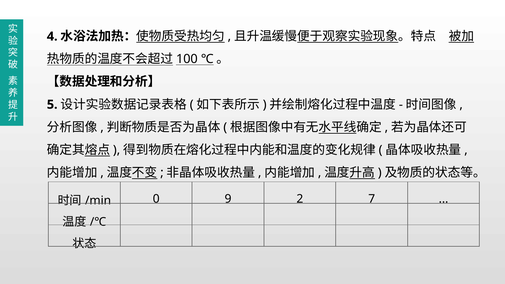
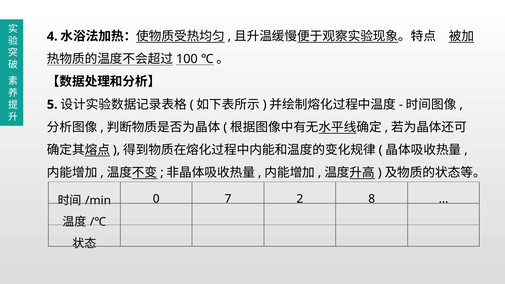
9: 9 -> 7
7: 7 -> 8
